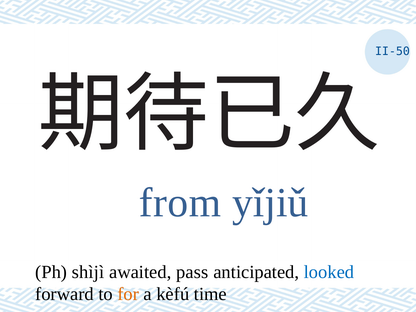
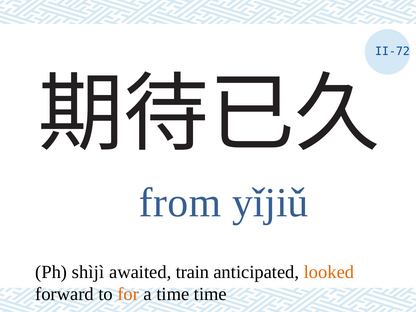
II-50: II-50 -> II-72
pass: pass -> train
looked colour: blue -> orange
a kèfú: kèfú -> time
